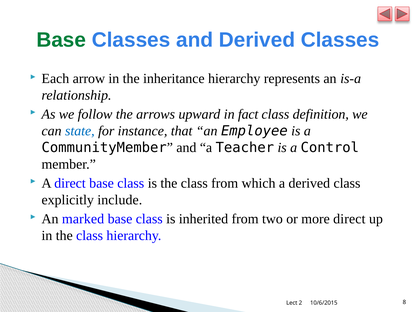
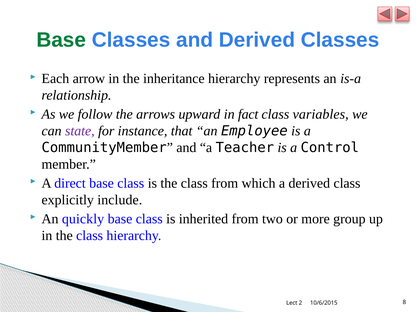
definition: definition -> variables
state colour: blue -> purple
marked: marked -> quickly
more direct: direct -> group
